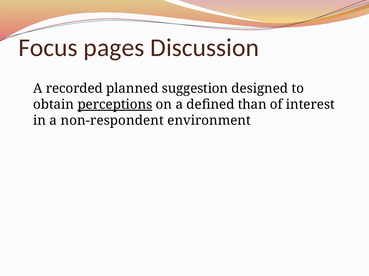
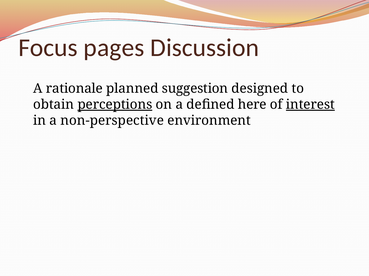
recorded: recorded -> rationale
than: than -> here
interest underline: none -> present
non-respondent: non-respondent -> non-perspective
